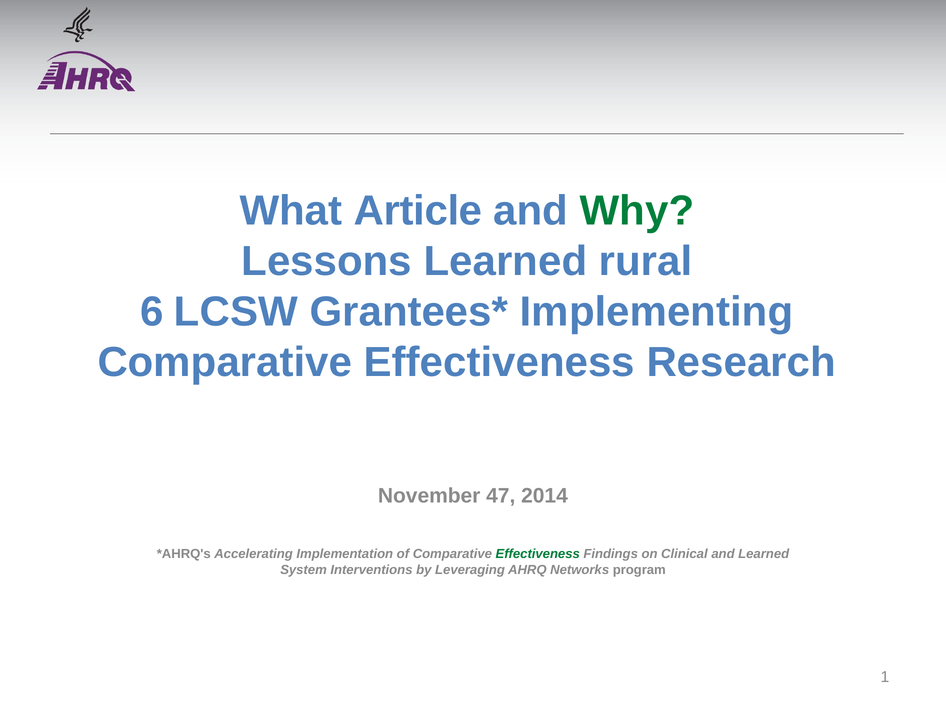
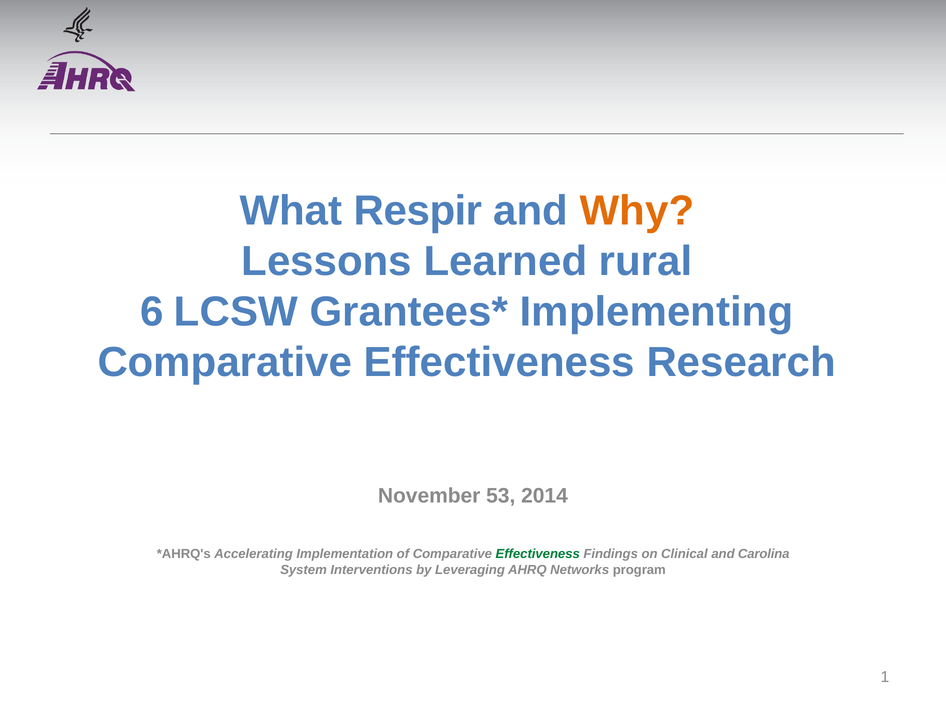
Article: Article -> Respir
Why colour: green -> orange
47: 47 -> 53
and Learned: Learned -> Carolina
